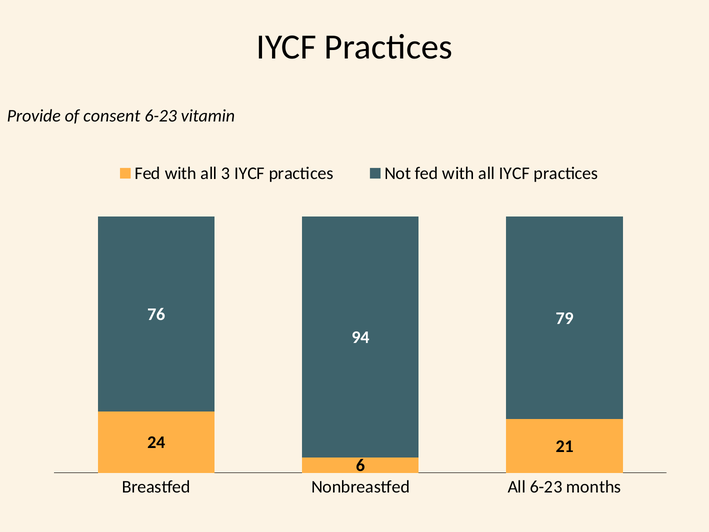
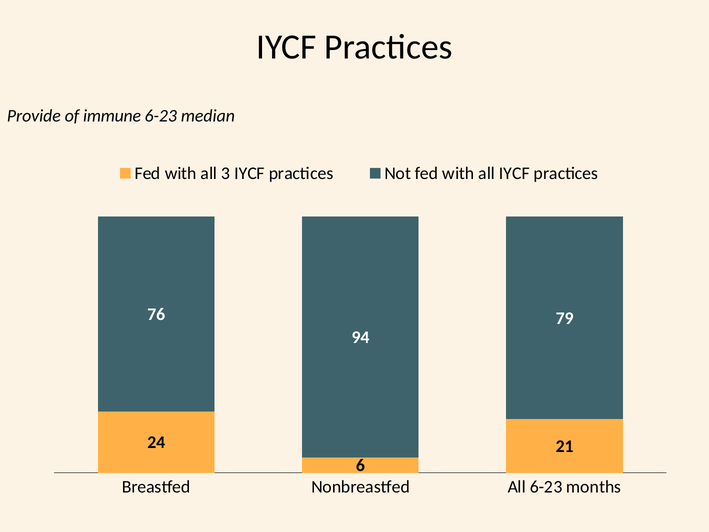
consent: consent -> immune
vitamin: vitamin -> median
